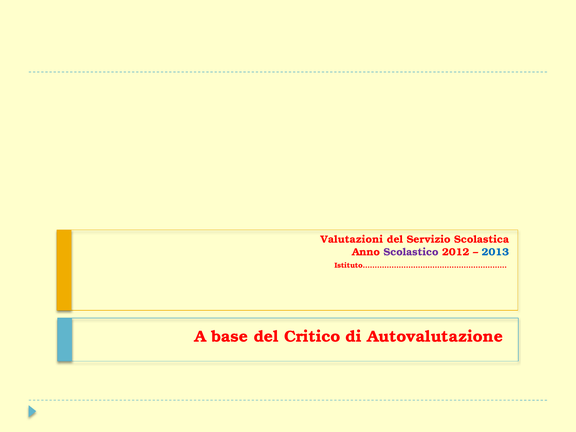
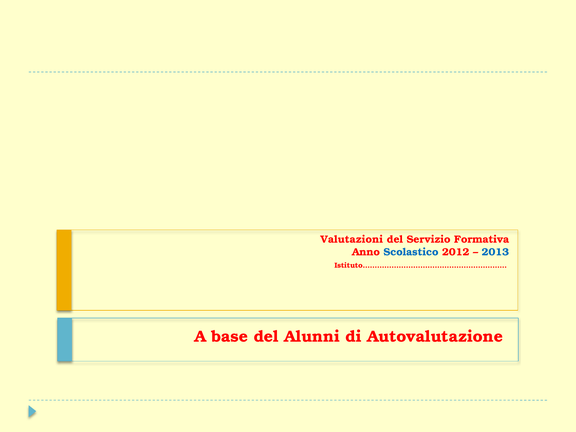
Scolastica: Scolastica -> Formativa
Scolastico colour: purple -> blue
Critico: Critico -> Alunni
